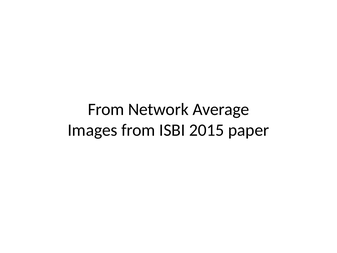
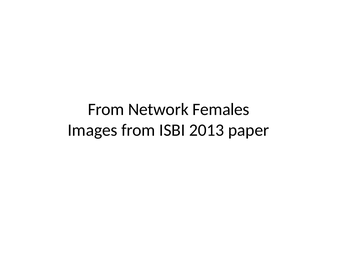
Average: Average -> Females
2015: 2015 -> 2013
